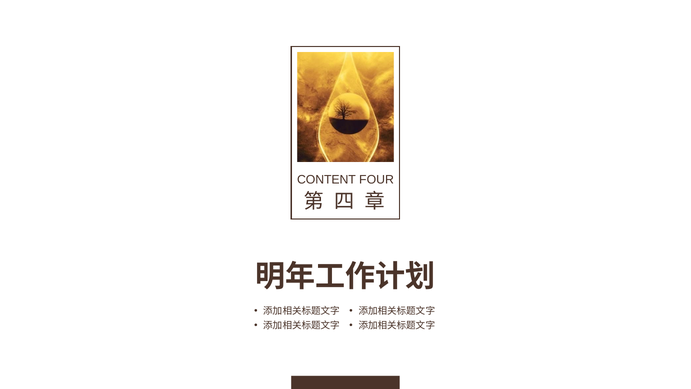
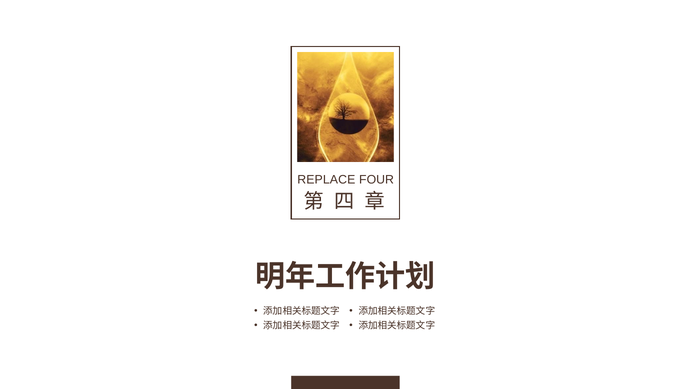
CONTENT: CONTENT -> REPLACE
